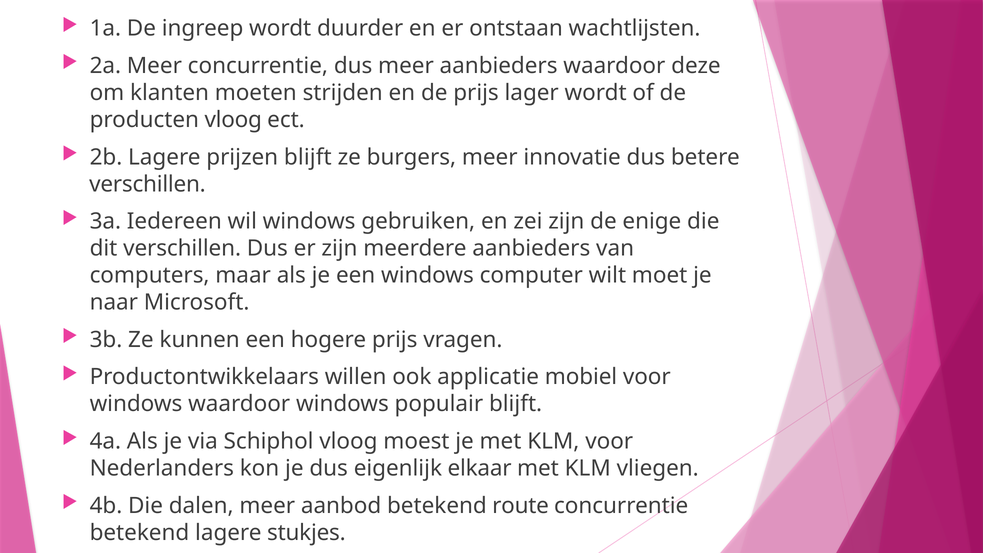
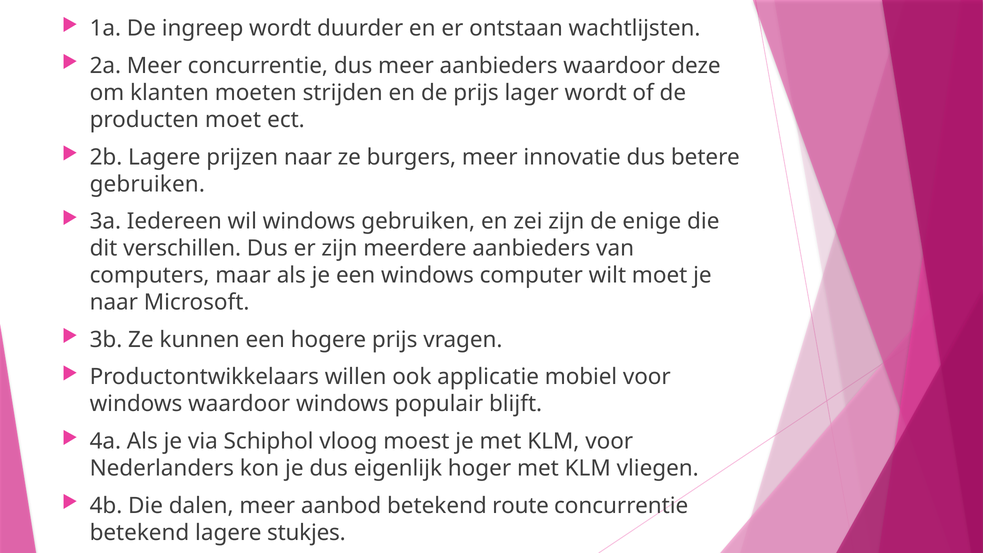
producten vloog: vloog -> moet
prijzen blijft: blijft -> naar
verschillen at (147, 184): verschillen -> gebruiken
elkaar: elkaar -> hoger
